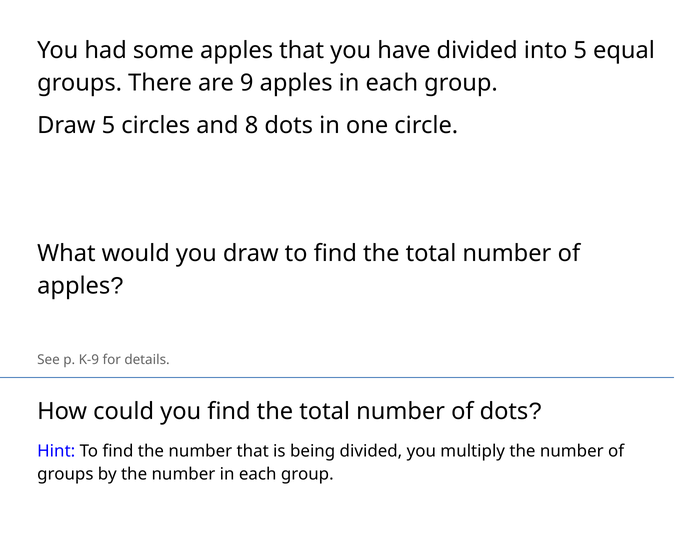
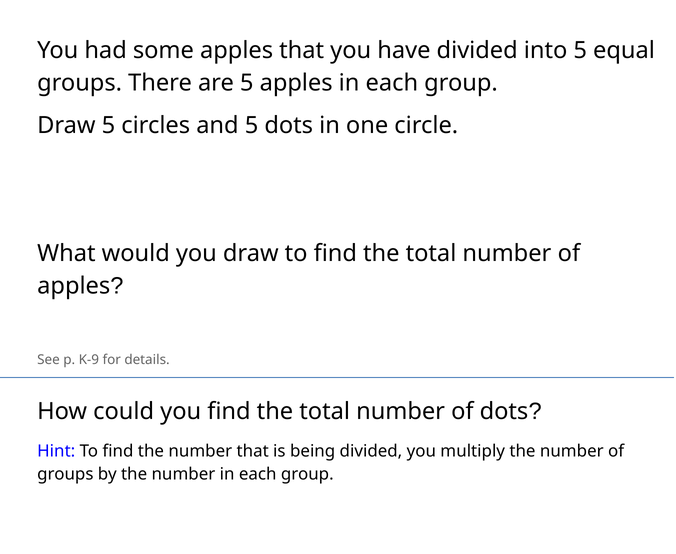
are 9: 9 -> 5
and 8: 8 -> 5
